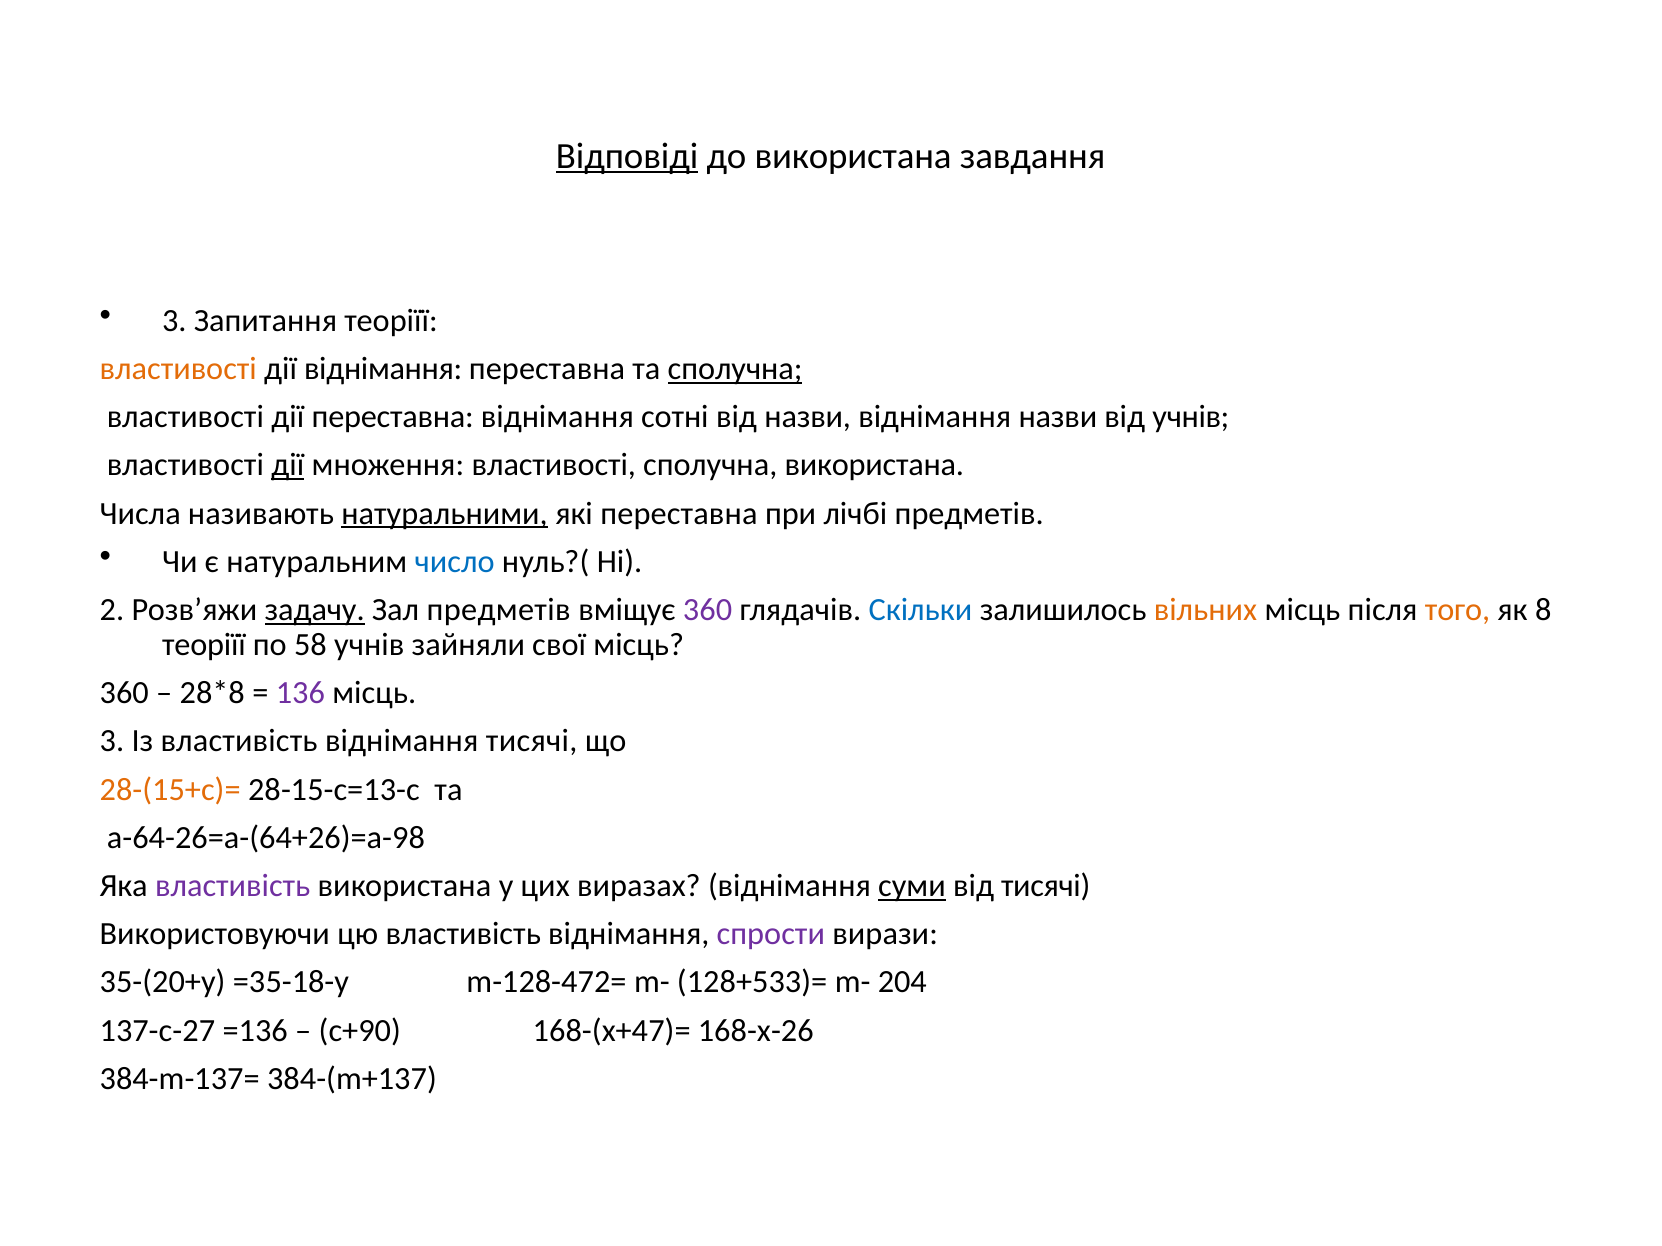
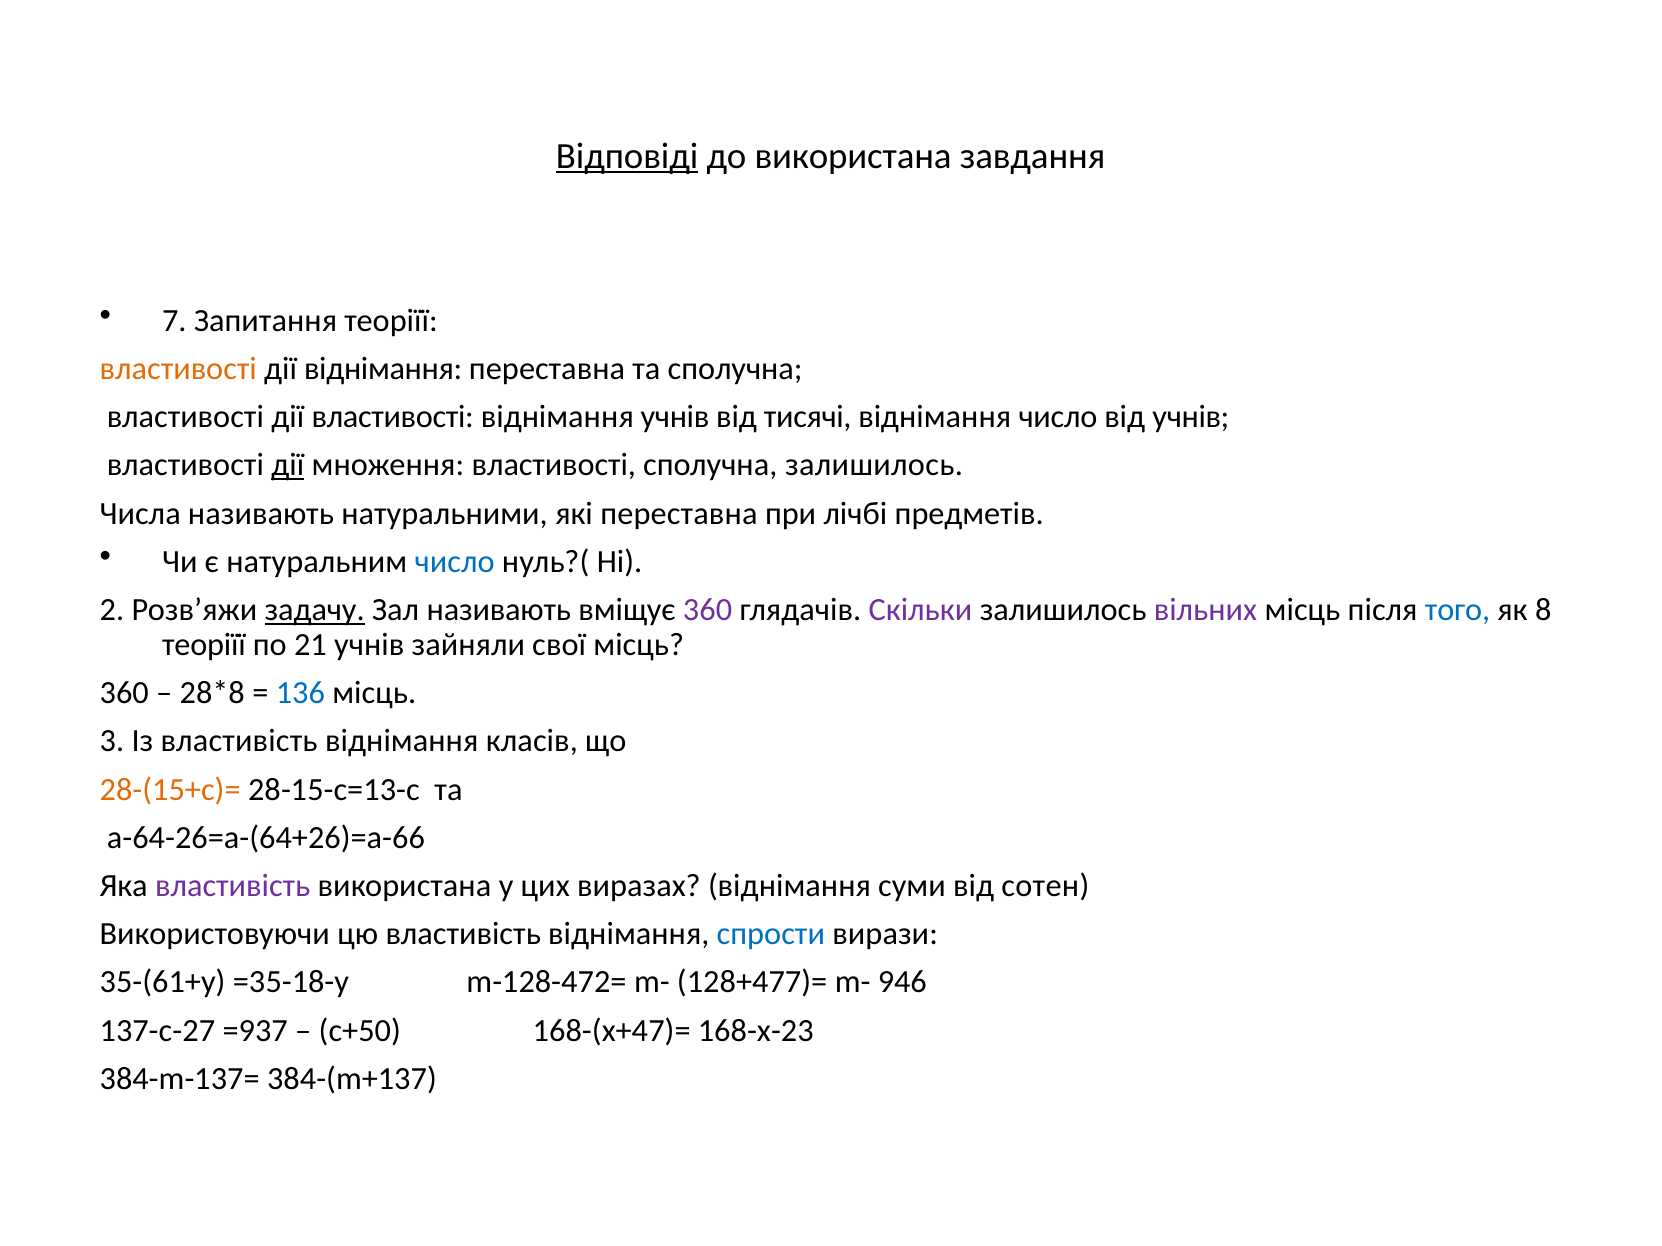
3 at (174, 321): 3 -> 7
сполучна at (735, 369) underline: present -> none
дії переставна: переставна -> властивості
віднімання сотні: сотні -> учнів
від назви: назви -> тисячі
віднімання назви: назви -> число
сполучна використана: використана -> залишилось
натуральними underline: present -> none
Зал предметів: предметів -> називають
Скільки colour: blue -> purple
вільних colour: orange -> purple
того colour: orange -> blue
58: 58 -> 21
136 colour: purple -> blue
віднімання тисячі: тисячі -> класів
а-64-26=а-(64+26)=а-98: а-64-26=а-(64+26)=а-98 -> а-64-26=а-(64+26)=а-66
суми underline: present -> none
від тисячі: тисячі -> сотен
спрости colour: purple -> blue
35-(20+у: 35-(20+у -> 35-(61+у
128+533)=: 128+533)= -> 128+477)=
204: 204 -> 946
=136: =136 -> =937
с+90: с+90 -> с+50
168-х-26: 168-х-26 -> 168-х-23
